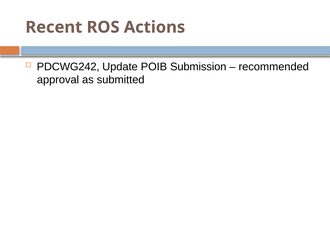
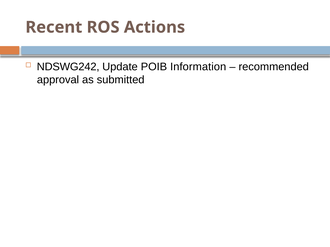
PDCWG242: PDCWG242 -> NDSWG242
Submission: Submission -> Information
